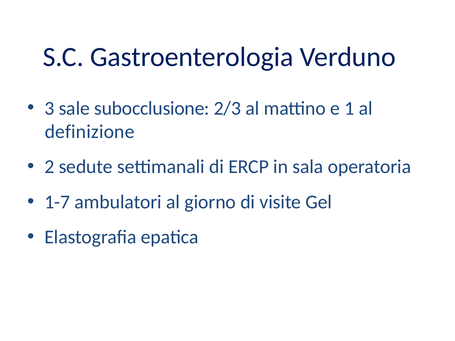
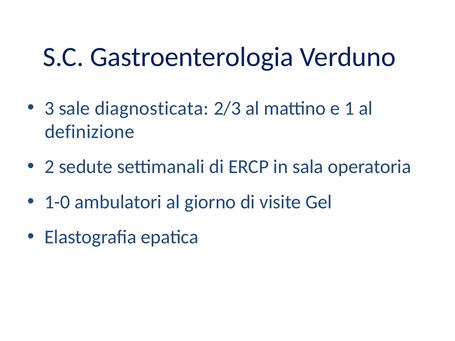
subocclusione: subocclusione -> diagnosticata
1-7: 1-7 -> 1-0
